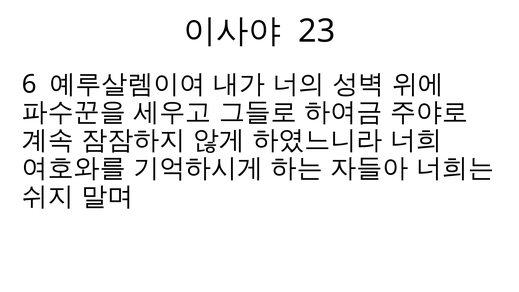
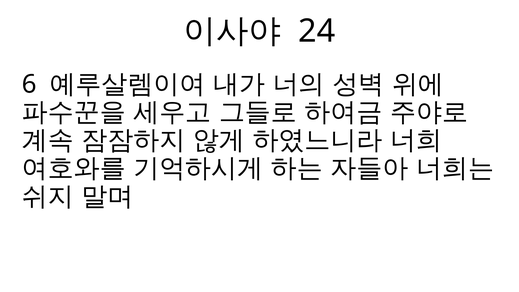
23: 23 -> 24
